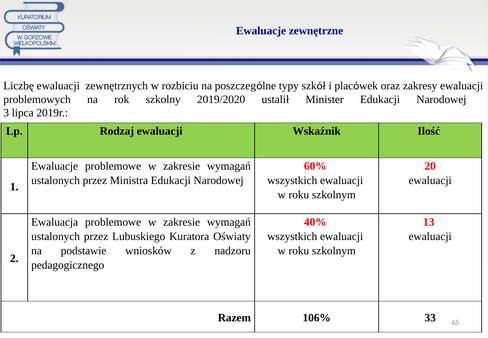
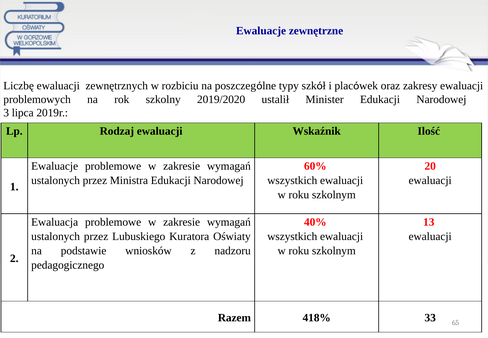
106%: 106% -> 418%
